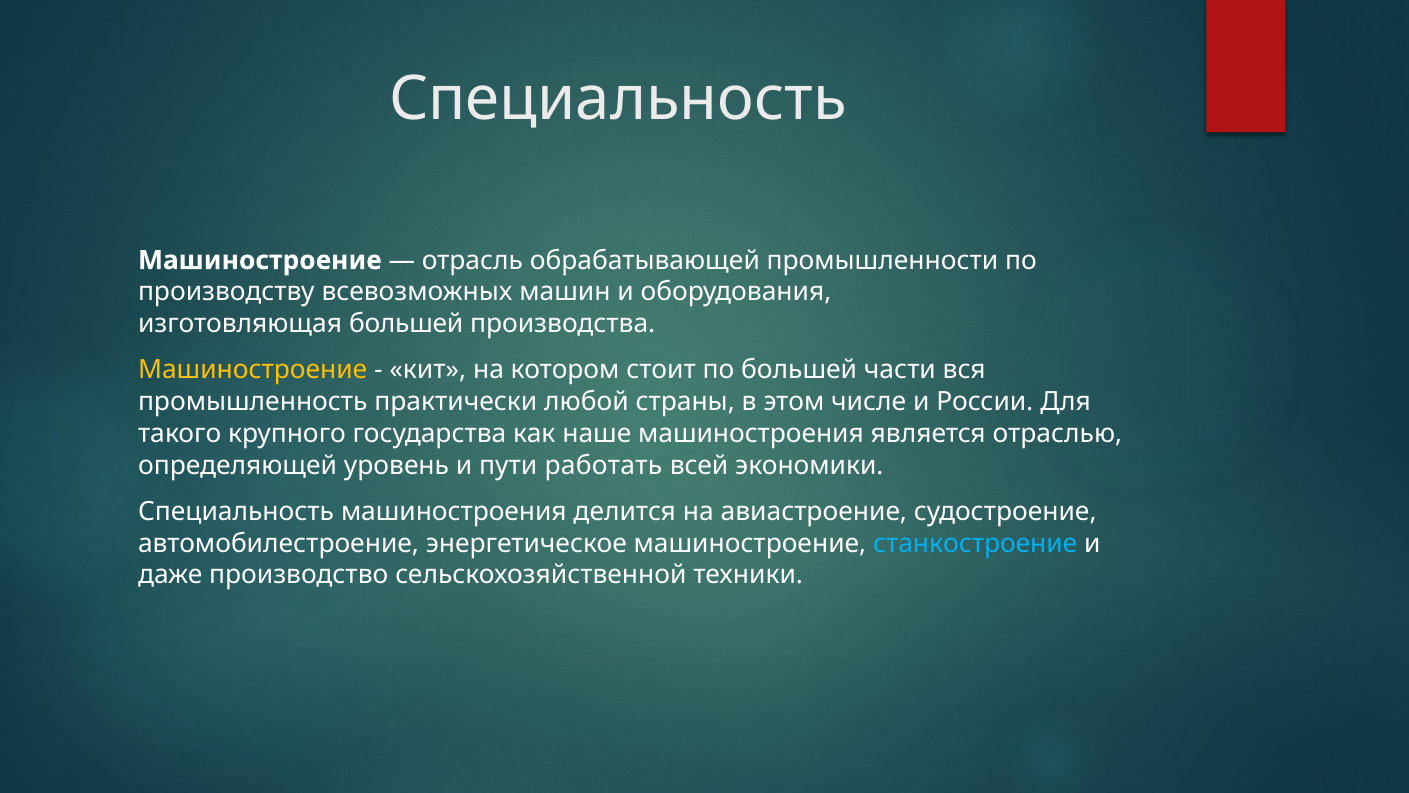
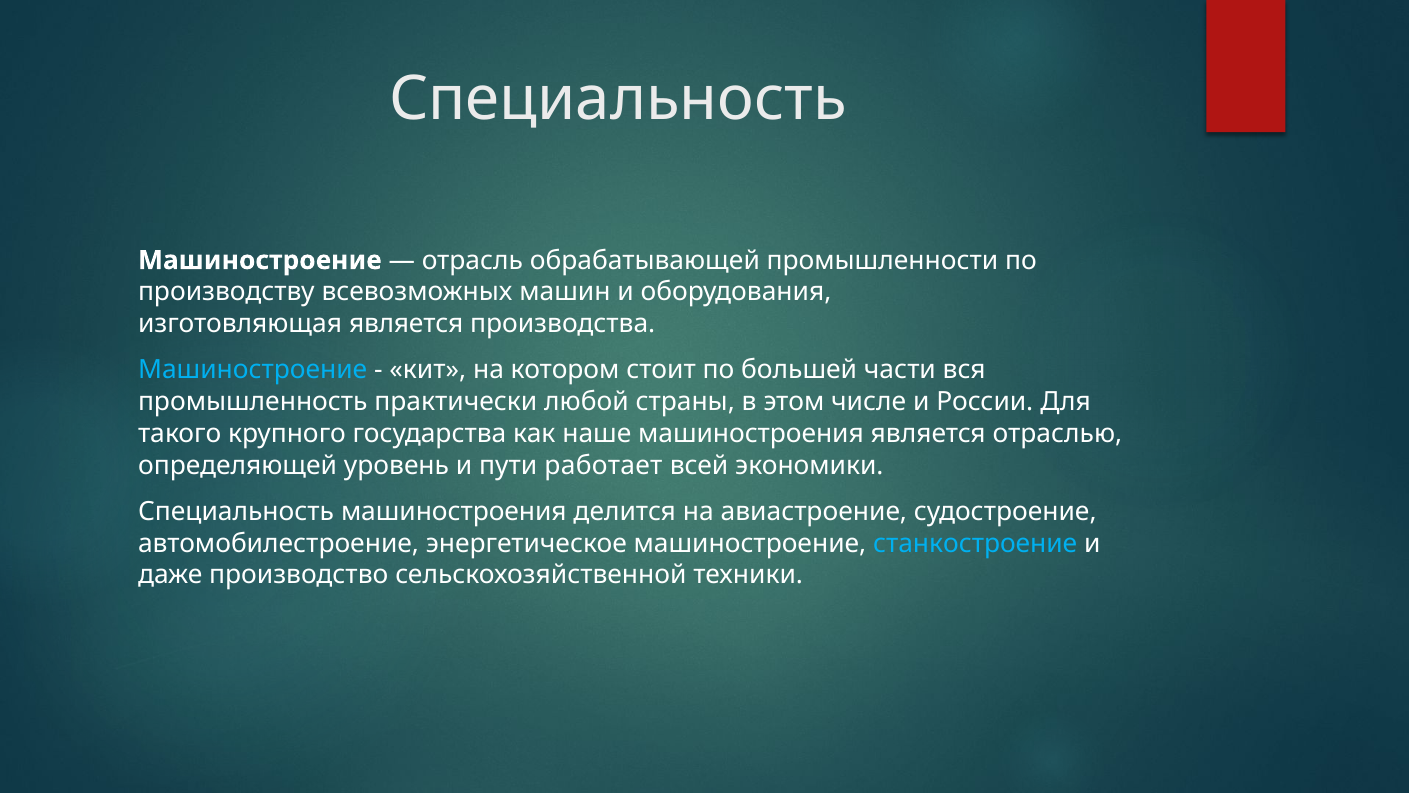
изготовляющая большей: большей -> является
Машиностроение at (253, 370) colour: yellow -> light blue
работать: работать -> работает
